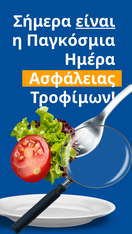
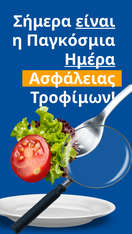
Ημέρα underline: none -> present
